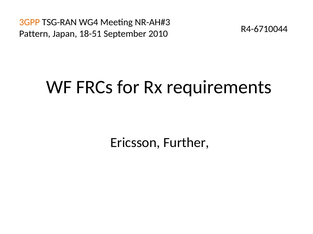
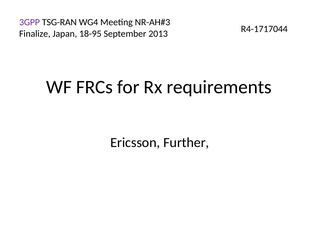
3GPP colour: orange -> purple
R4-6710044: R4-6710044 -> R4-1717044
Pattern: Pattern -> Finalize
18-51: 18-51 -> 18-95
2010: 2010 -> 2013
